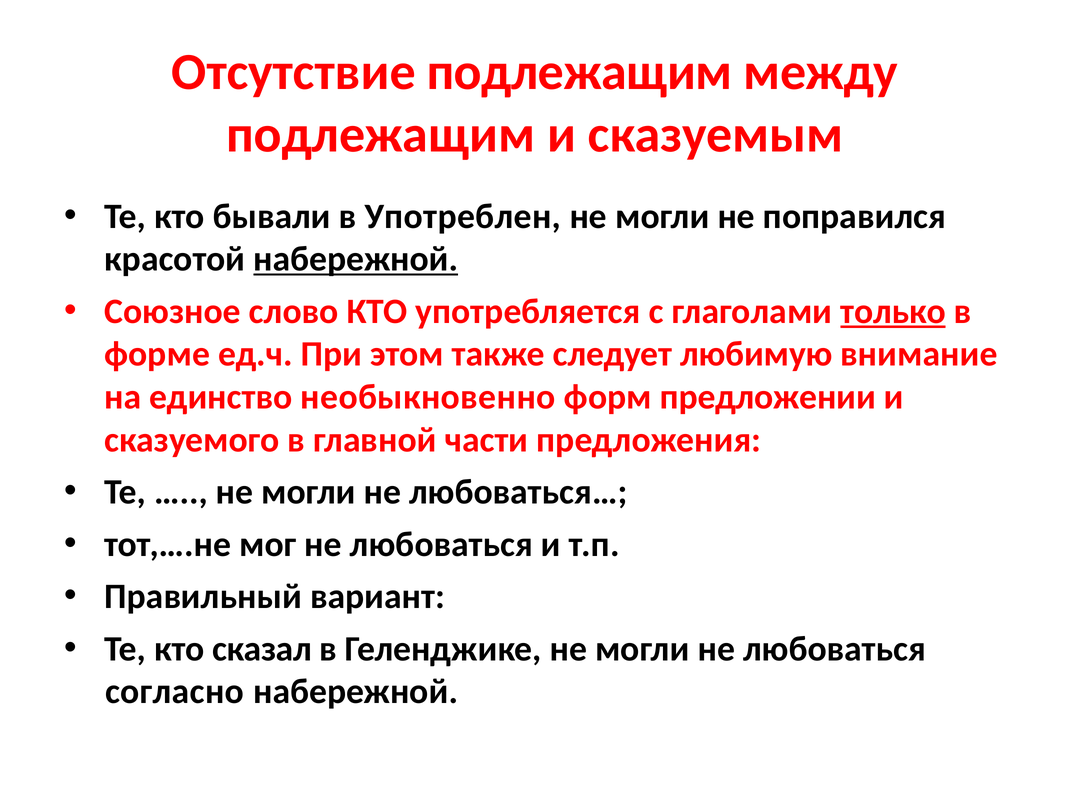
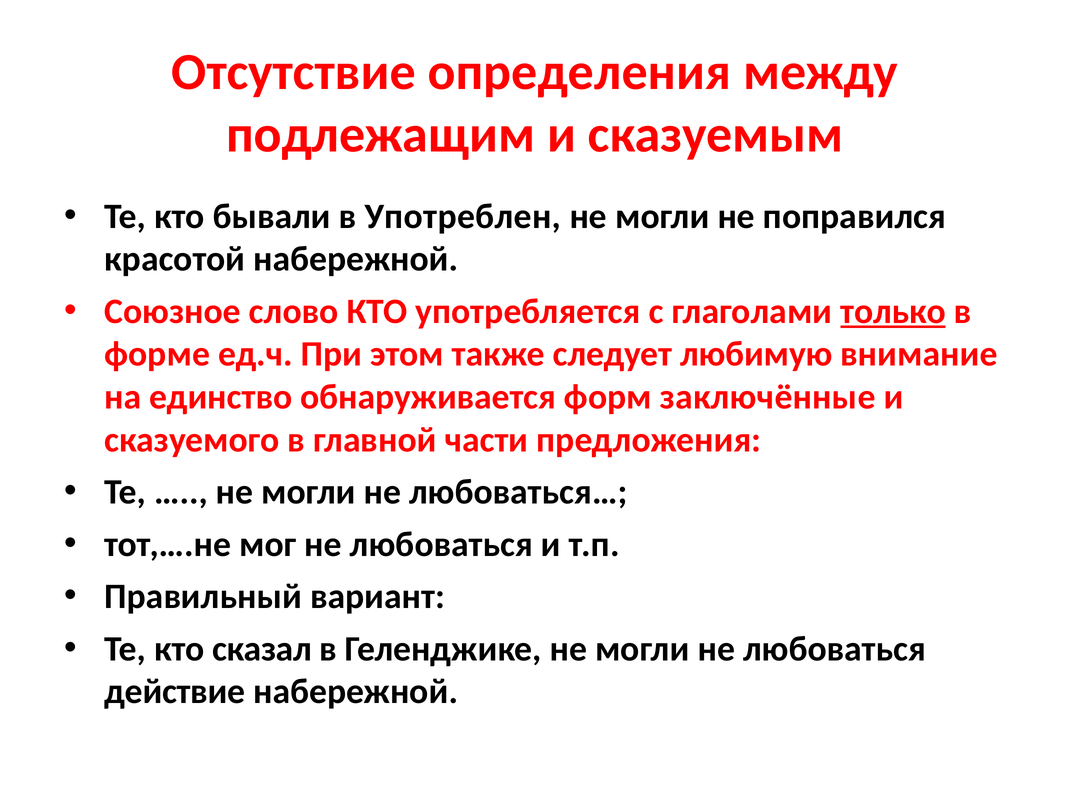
Отсутствие подлежащим: подлежащим -> определения
набережной at (356, 259) underline: present -> none
необыкновенно: необыкновенно -> обнаруживается
предложении: предложении -> заключённые
согласно: согласно -> действие
